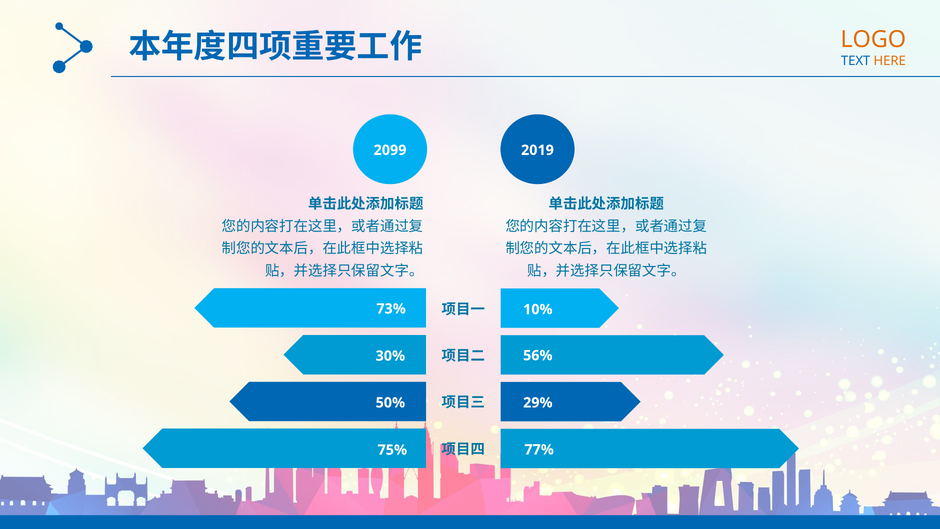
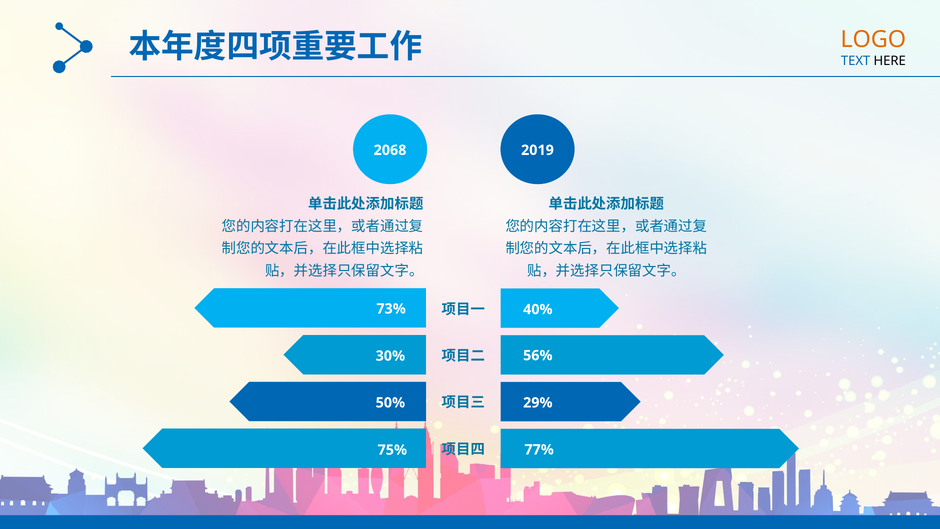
HERE colour: orange -> black
2099: 2099 -> 2068
10%: 10% -> 40%
